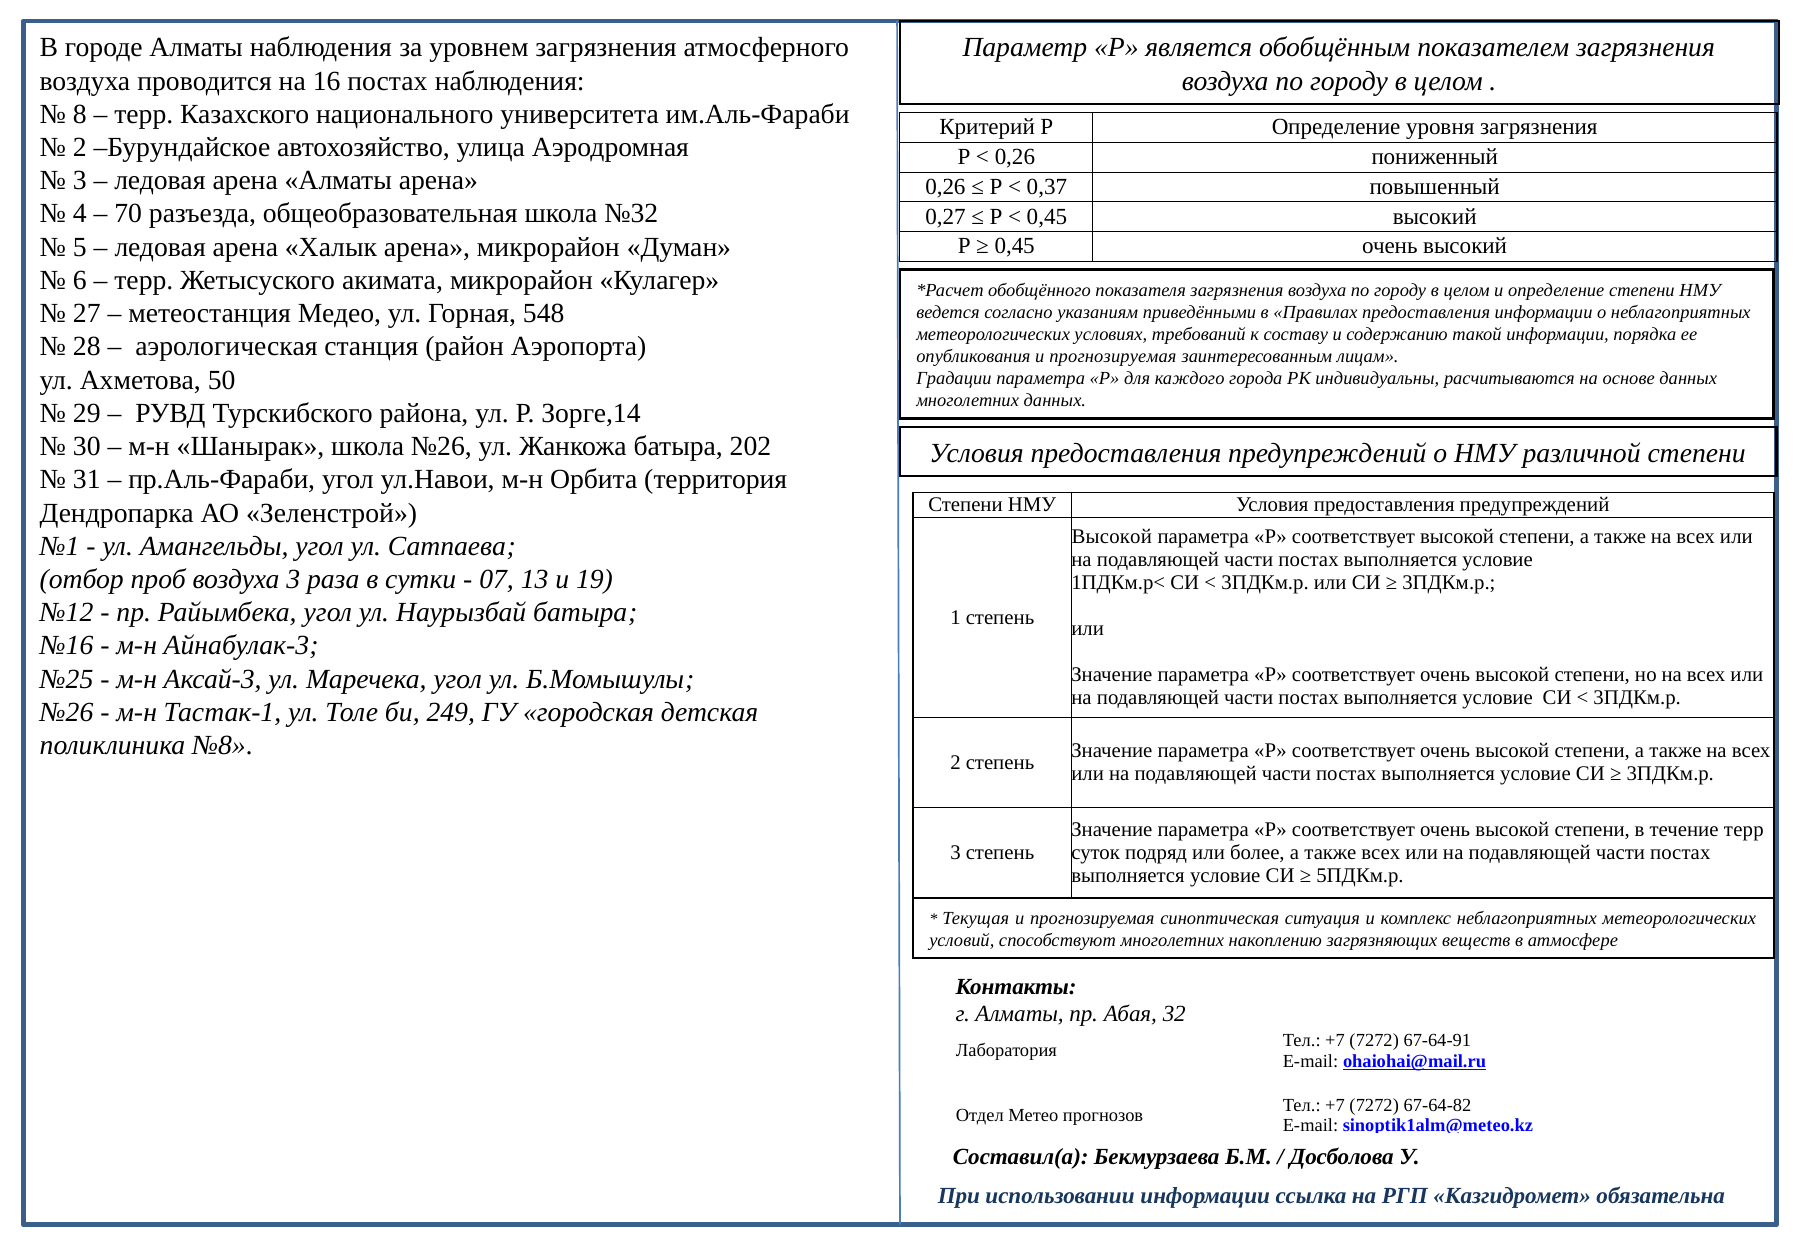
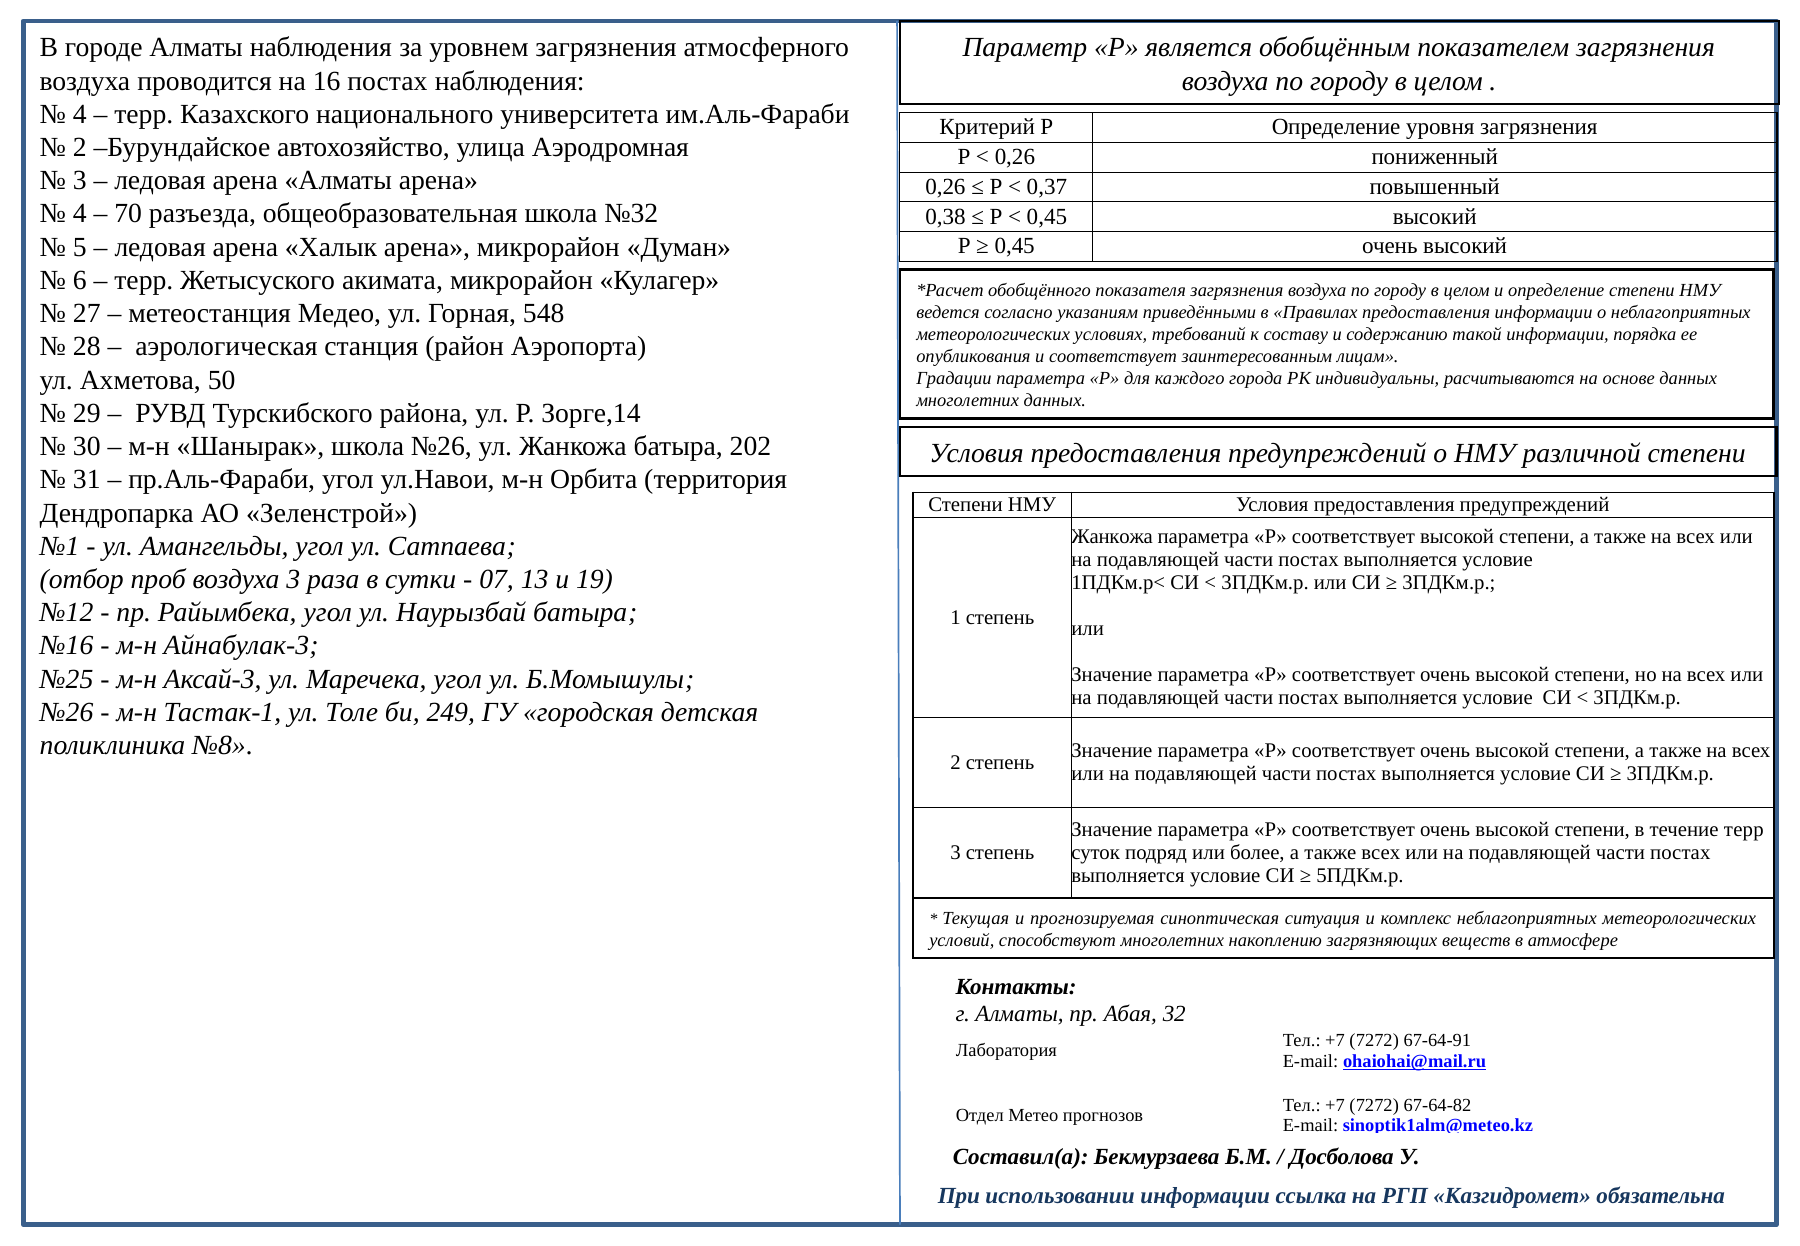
8 at (80, 114): 8 -> 4
0,27: 0,27 -> 0,38
опубликования и прогнозируемая: прогнозируемая -> соответствует
Высокой at (1112, 537): Высокой -> Жанкожа
